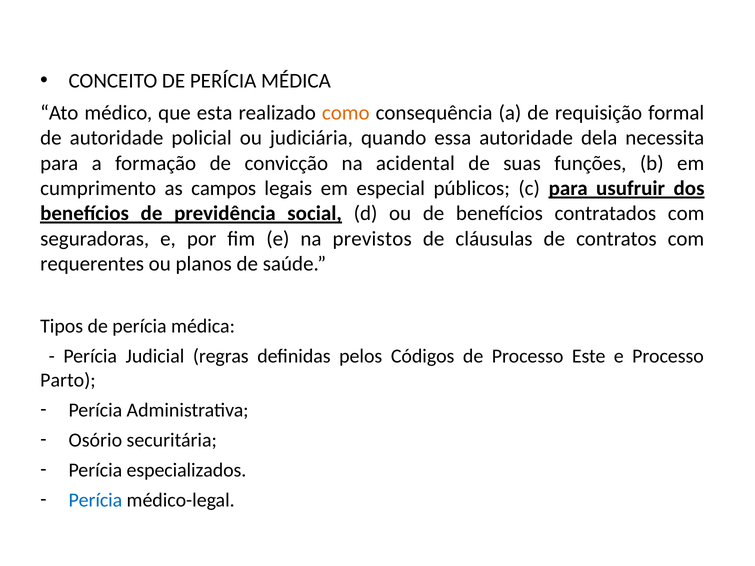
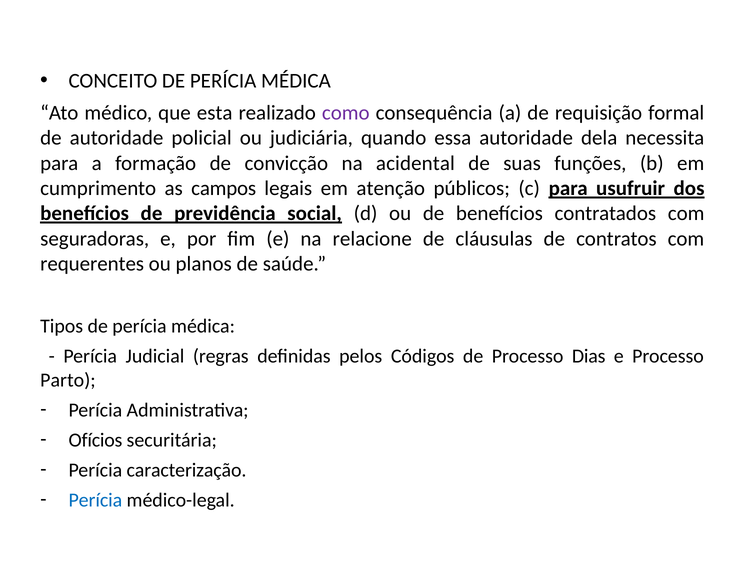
como colour: orange -> purple
especial: especial -> atenção
previstos: previstos -> relacione
Este: Este -> Dias
Osório: Osório -> Ofícios
especializados: especializados -> caracterização
